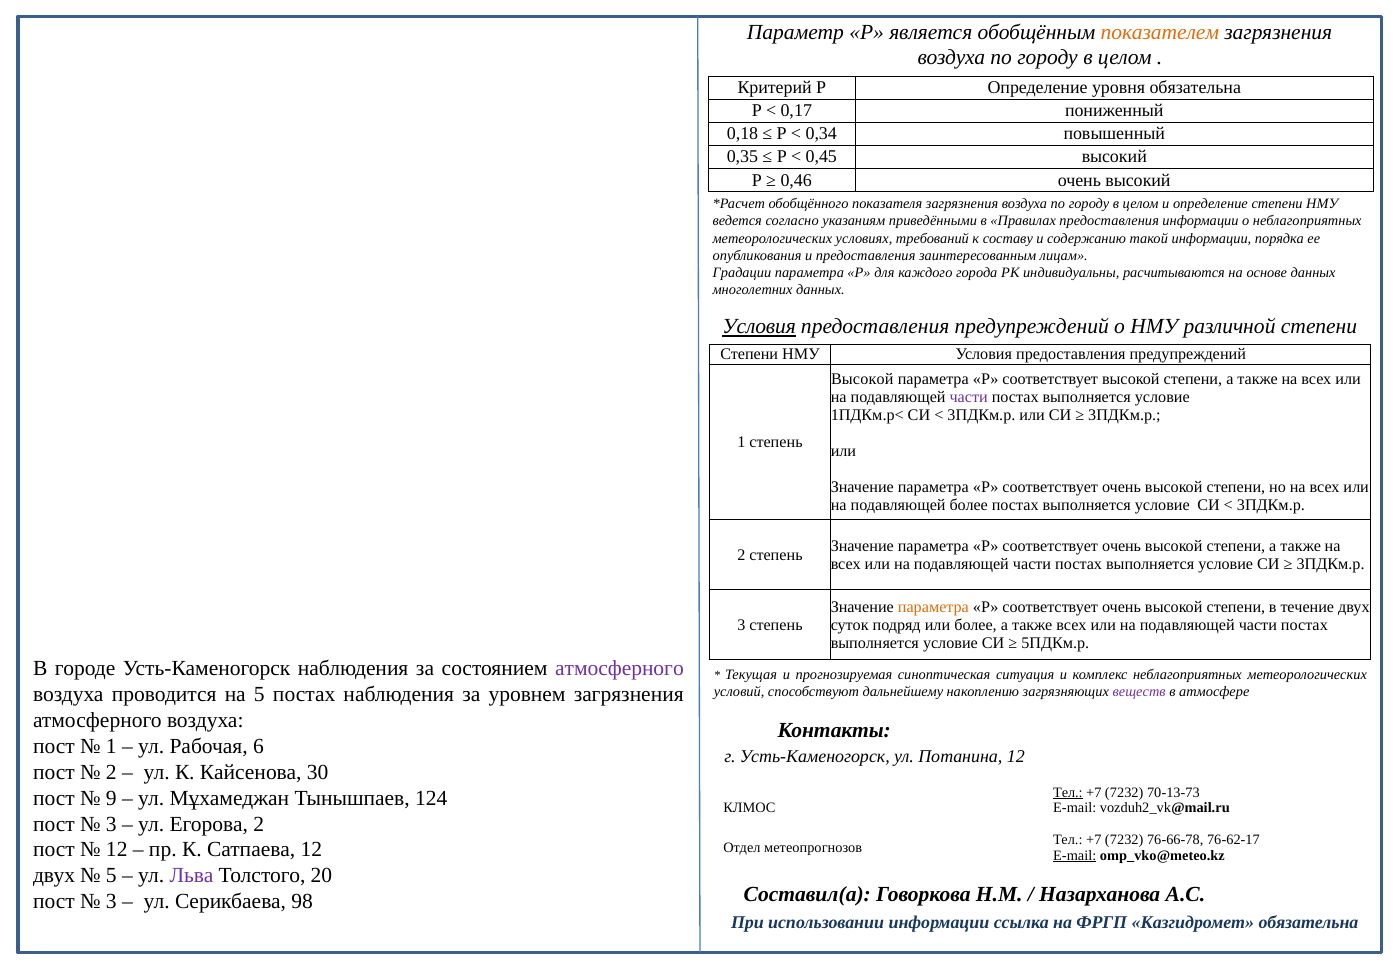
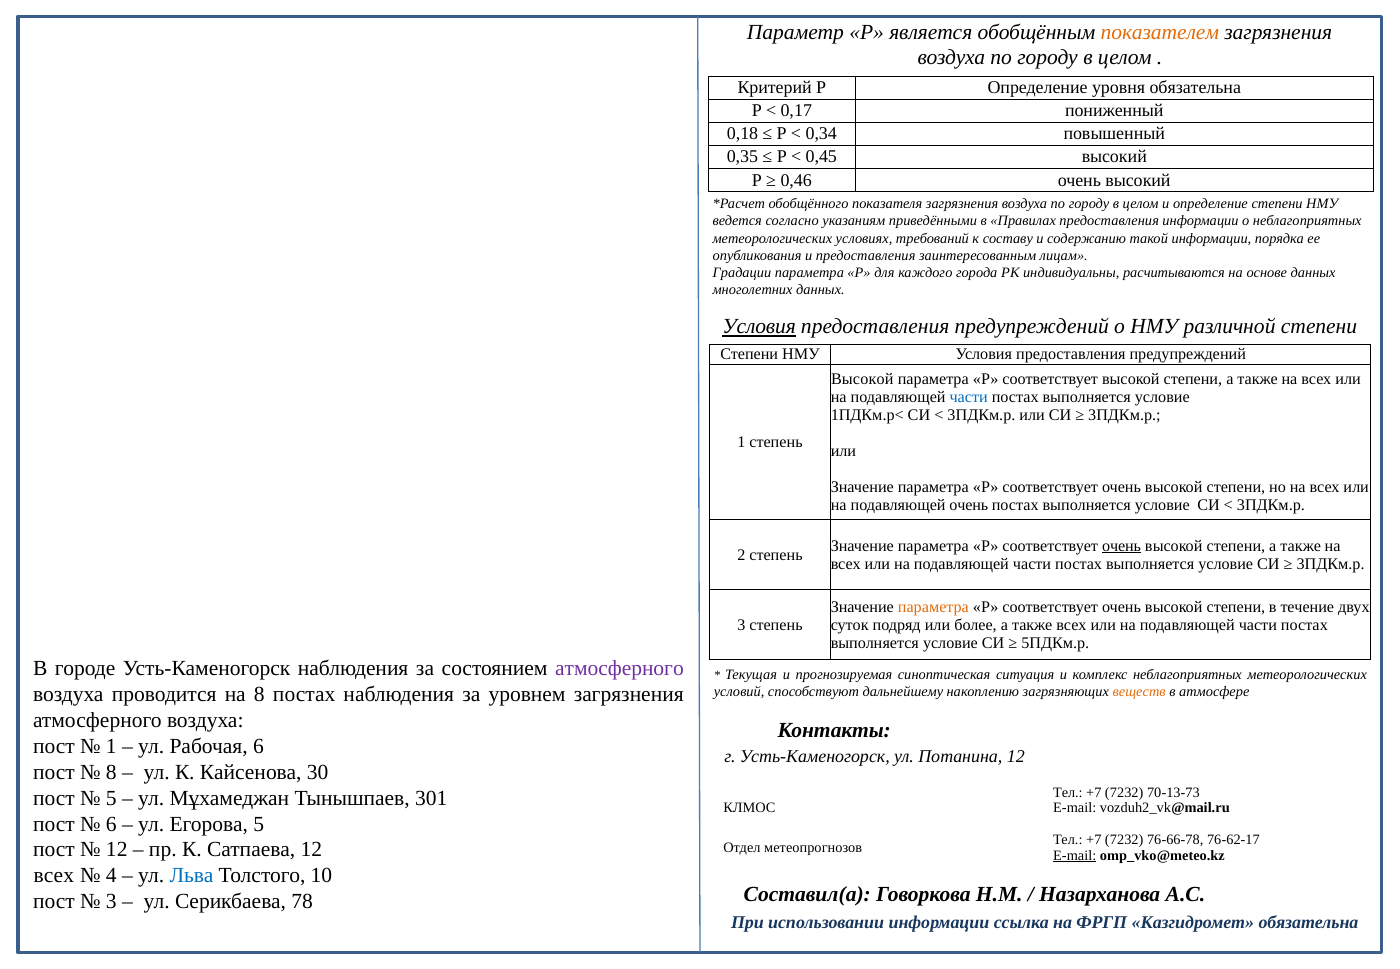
части at (969, 397) colour: purple -> blue
подавляющей более: более -> очень
очень at (1122, 546) underline: none -> present
на 5: 5 -> 8
веществ colour: purple -> orange
2 at (111, 772): 2 -> 8
Тел at (1068, 792) underline: present -> none
9 at (111, 798): 9 -> 5
124: 124 -> 301
3 at (111, 824): 3 -> 6
Егорова 2: 2 -> 5
двух at (54, 876): двух -> всех
5 at (111, 876): 5 -> 4
Льва colour: purple -> blue
20: 20 -> 10
98: 98 -> 78
